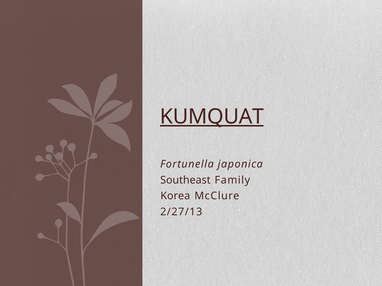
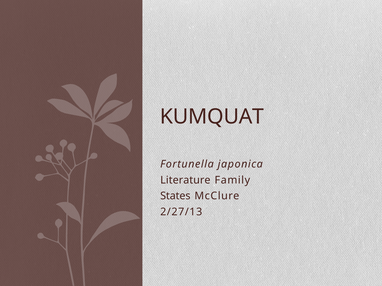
KUMQUAT underline: present -> none
Southeast: Southeast -> Literature
Korea: Korea -> States
